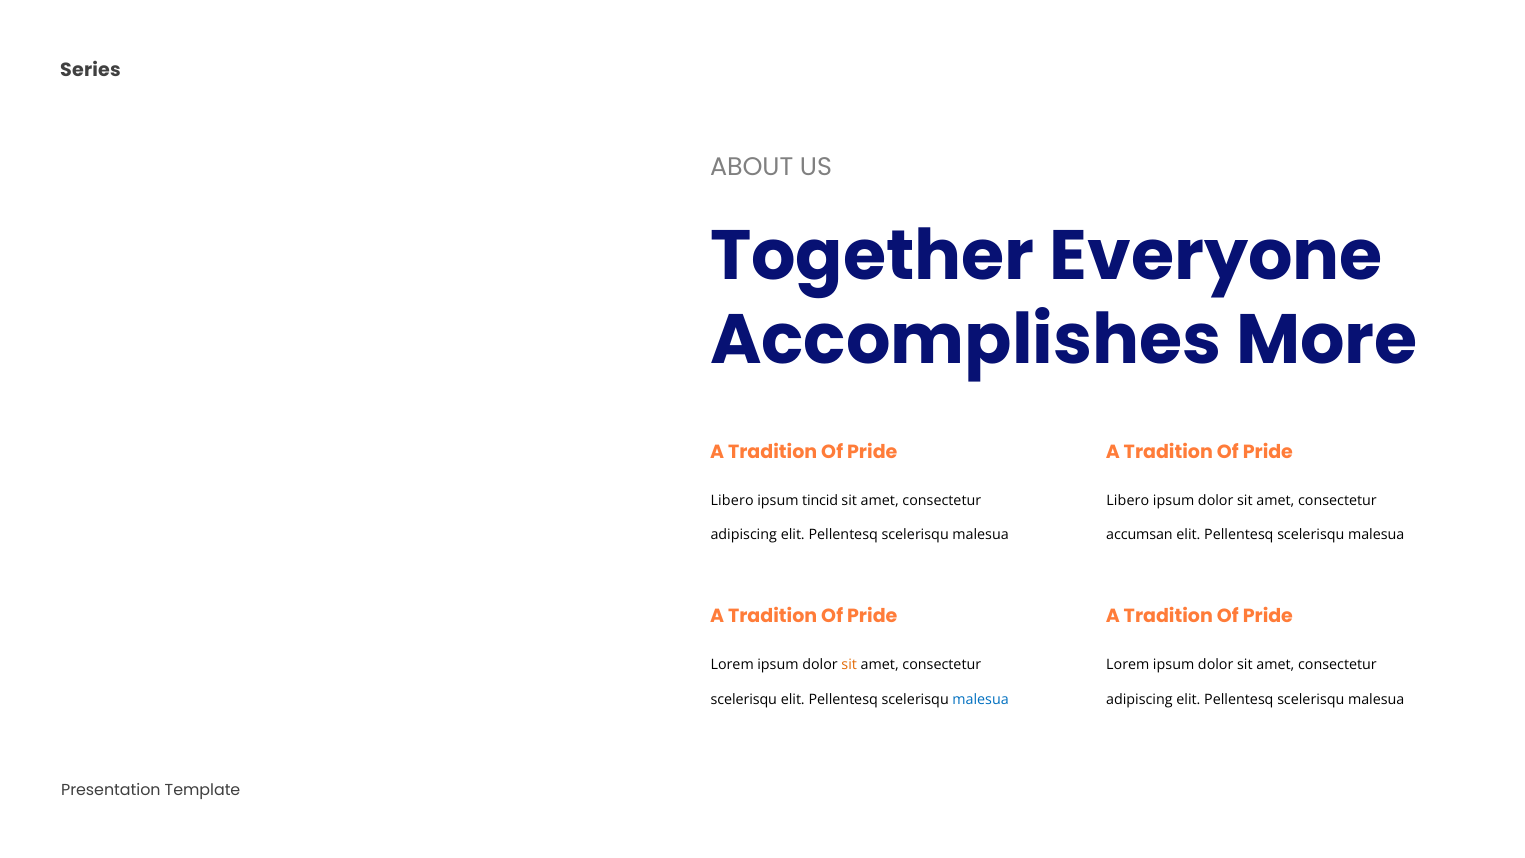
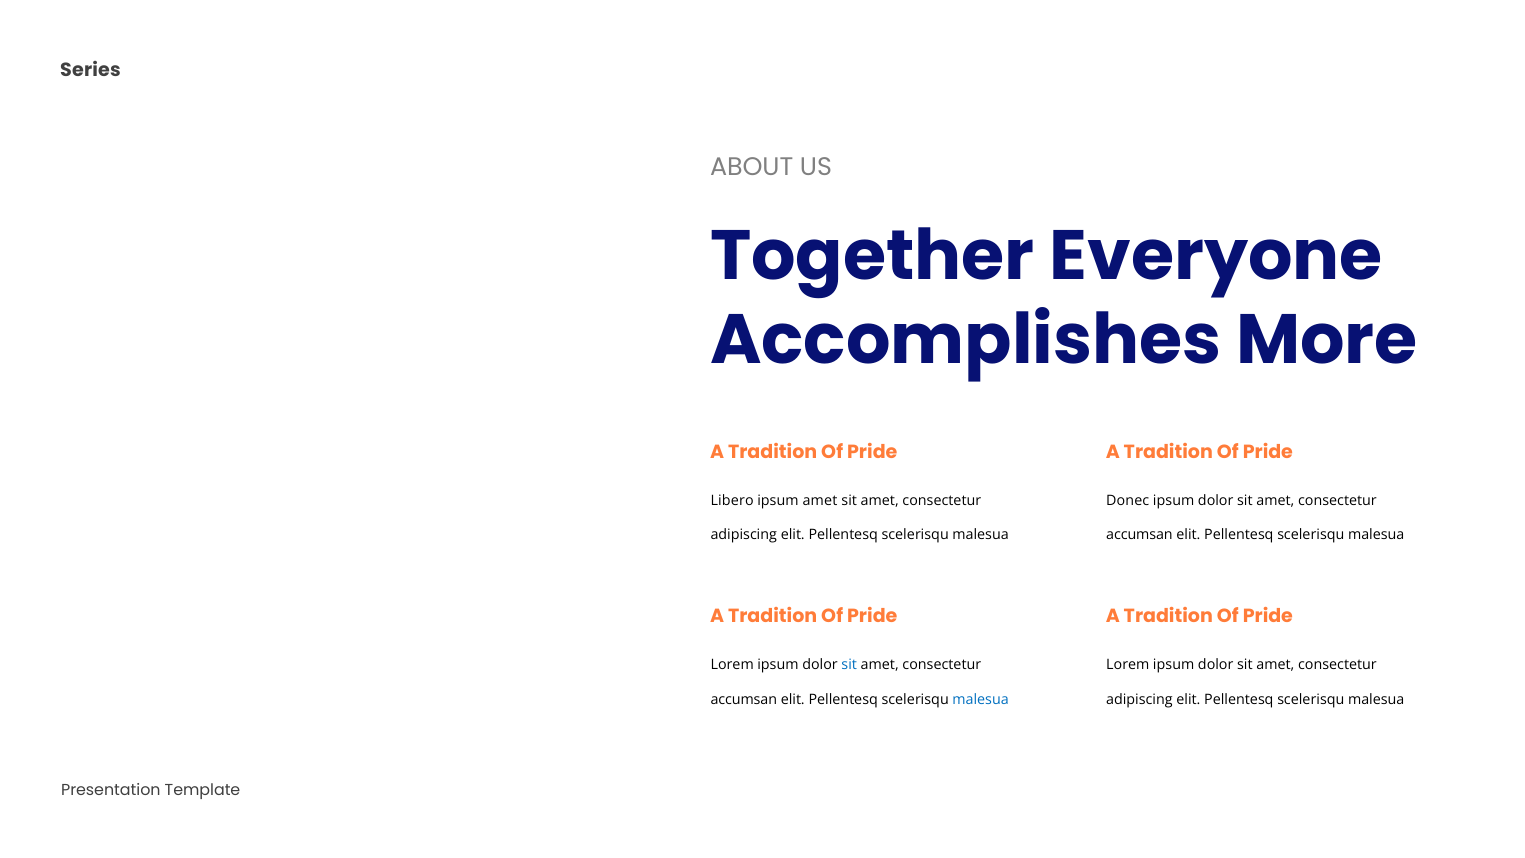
ipsum tincid: tincid -> amet
Libero at (1128, 501): Libero -> Donec
sit at (849, 665) colour: orange -> blue
scelerisqu at (744, 699): scelerisqu -> accumsan
